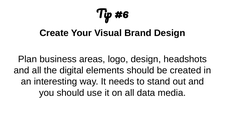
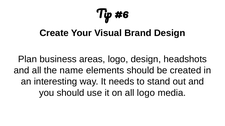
digital: digital -> name
all data: data -> logo
